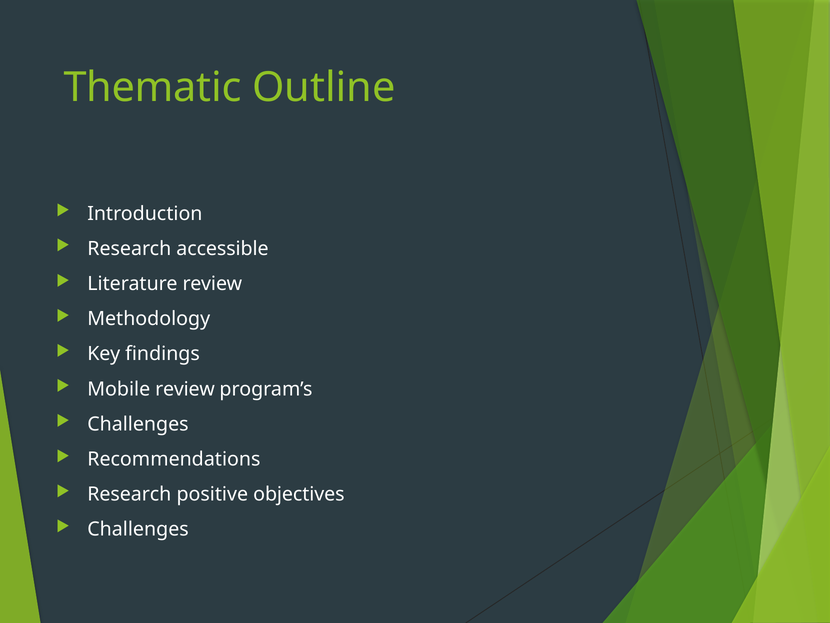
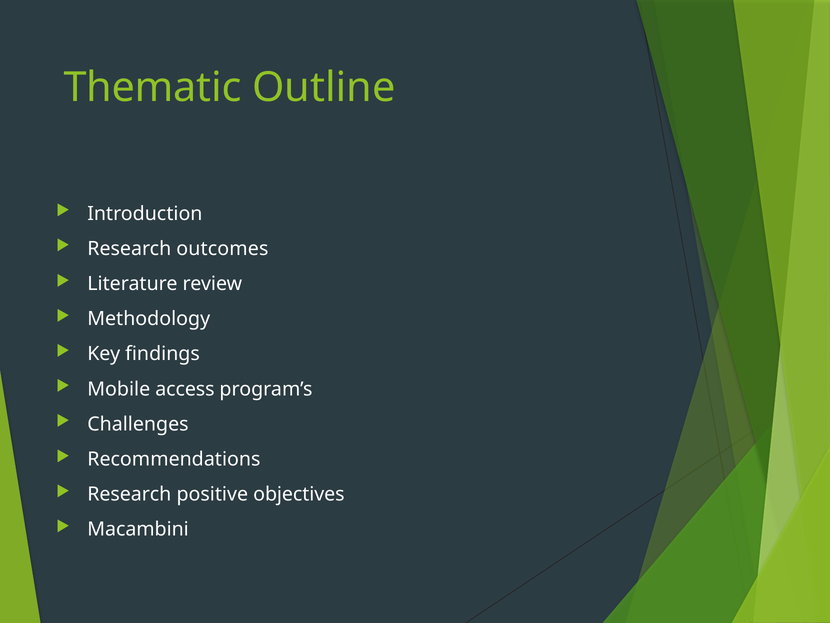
accessible: accessible -> outcomes
Mobile review: review -> access
Challenges at (138, 529): Challenges -> Macambini
